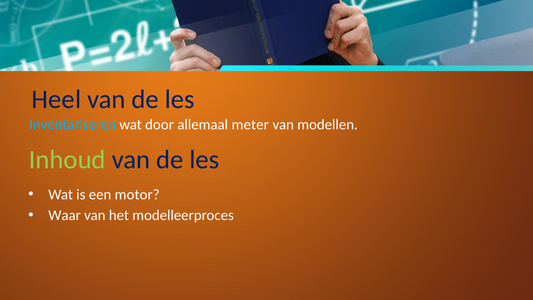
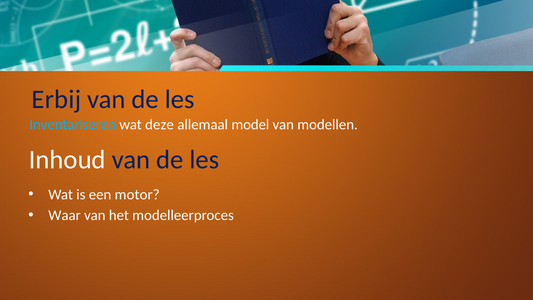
Heel: Heel -> Erbij
door: door -> deze
meter: meter -> model
Inhoud colour: light green -> white
